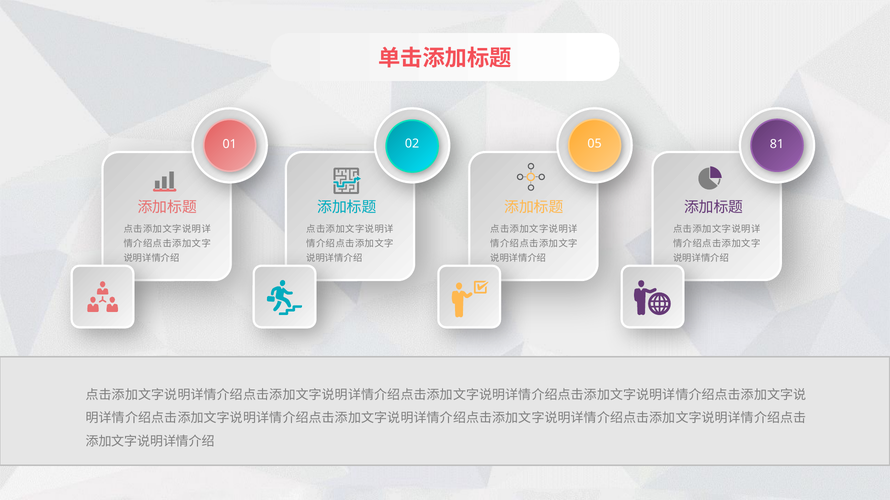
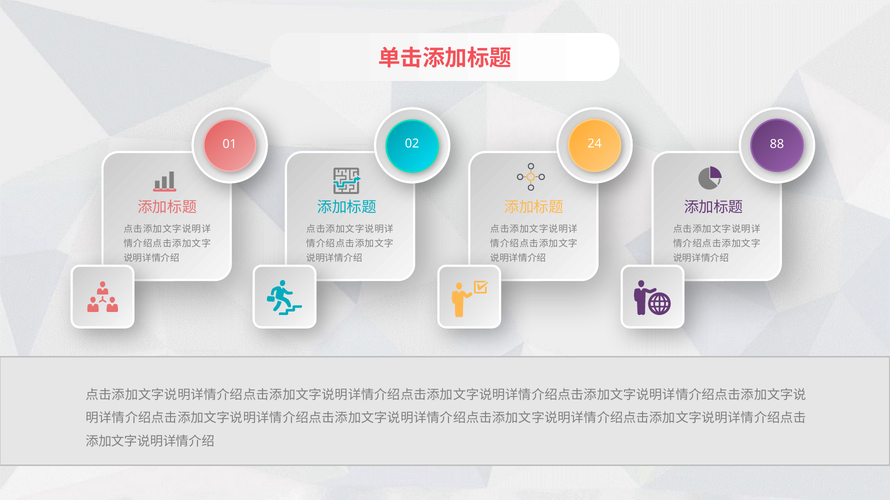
81: 81 -> 88
05: 05 -> 24
